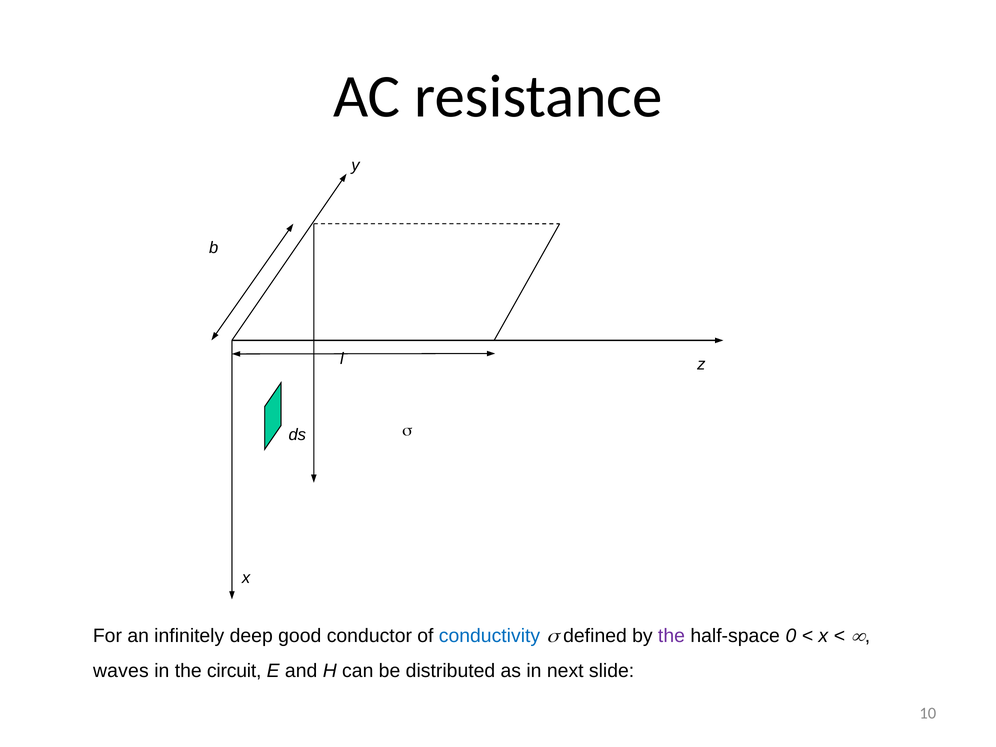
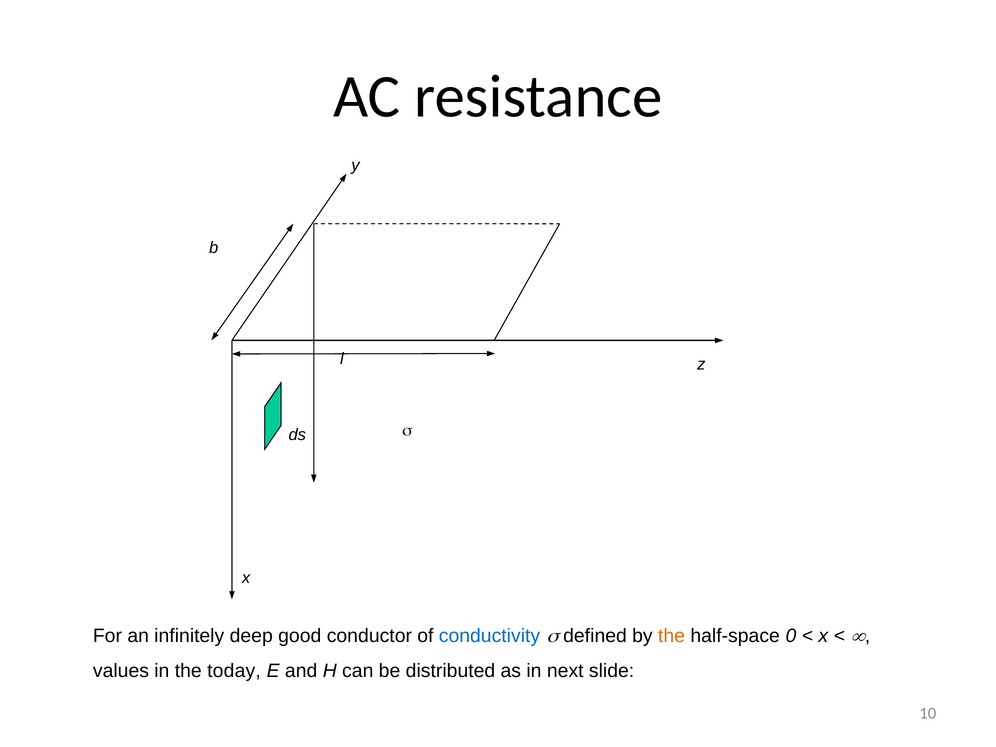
the at (671, 636) colour: purple -> orange
waves: waves -> values
circuit: circuit -> today
